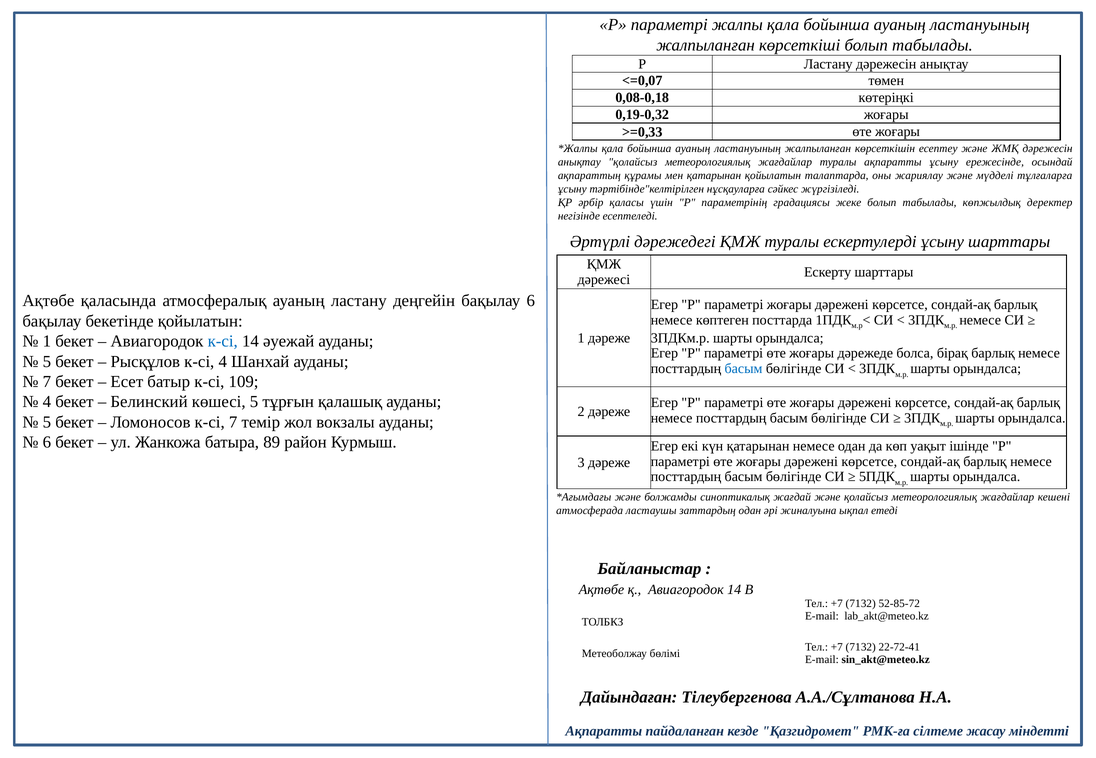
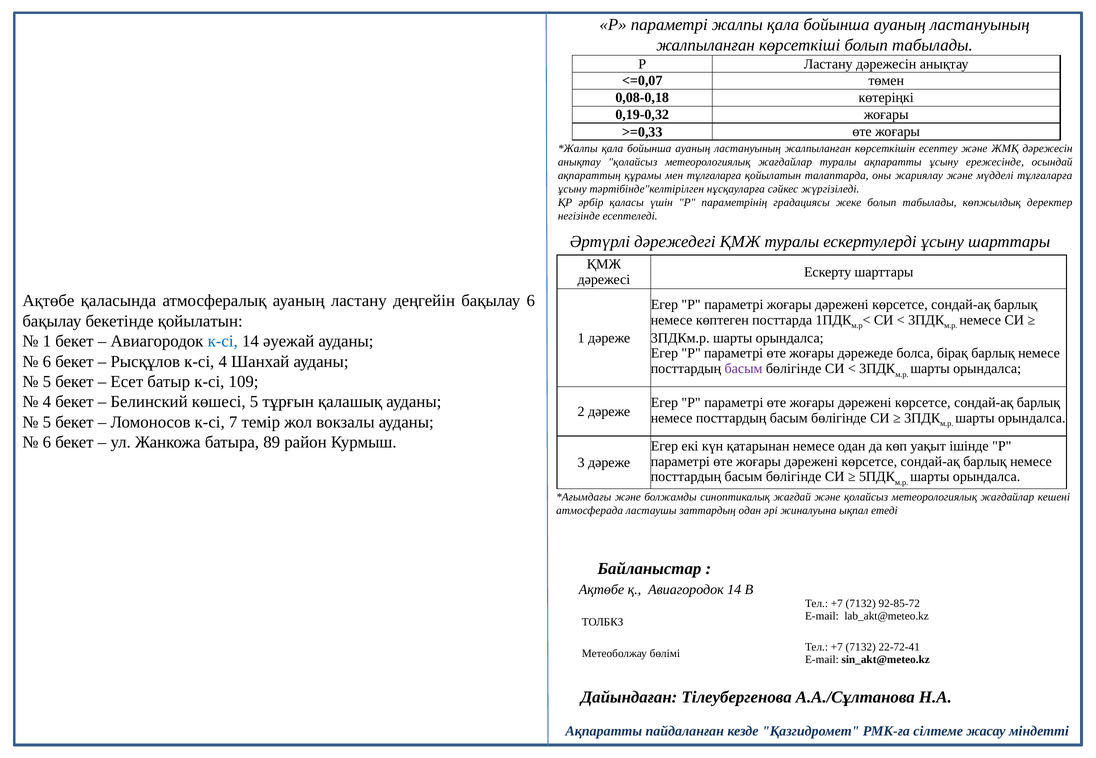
мен қатарынан: қатарынан -> тұлғаларға
5 at (47, 362): 5 -> 6
басым at (744, 369) colour: blue -> purple
7 at (47, 382): 7 -> 5
52-85-72: 52-85-72 -> 92-85-72
